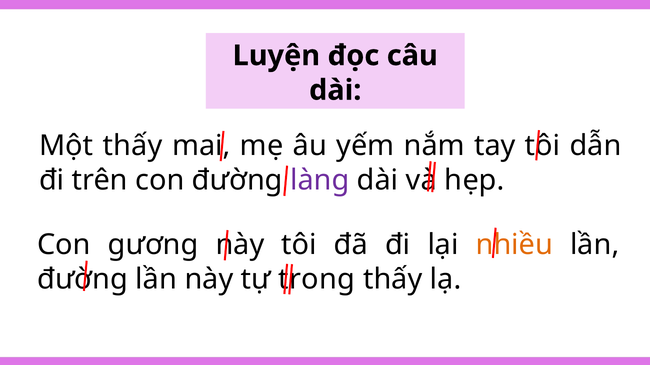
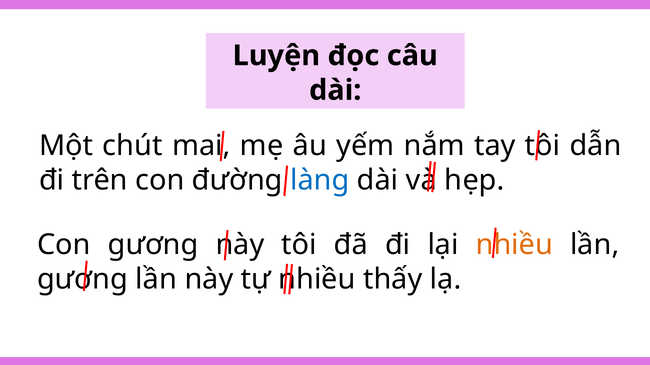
Một thấy: thấy -> chút
làng colour: purple -> blue
đường at (83, 280): đường -> gương
tự trong: trong -> nhiều
